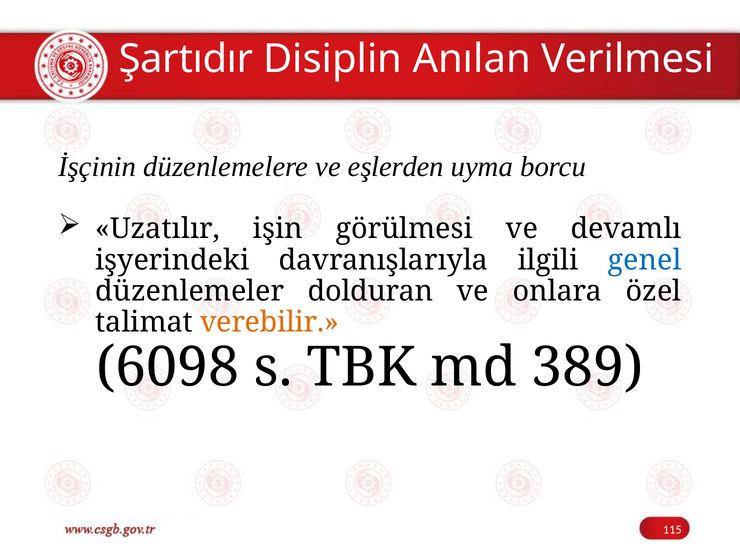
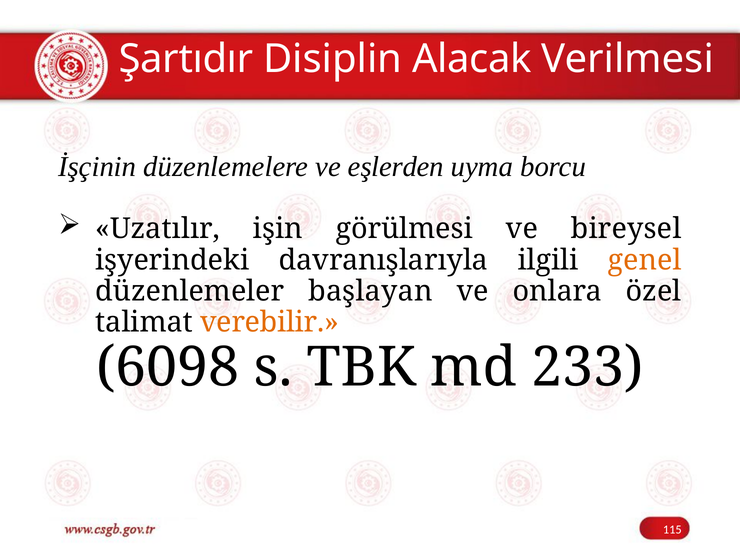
Anılan: Anılan -> Alacak
devamlı: devamlı -> bireysel
genel colour: blue -> orange
dolduran: dolduran -> başlayan
389: 389 -> 233
